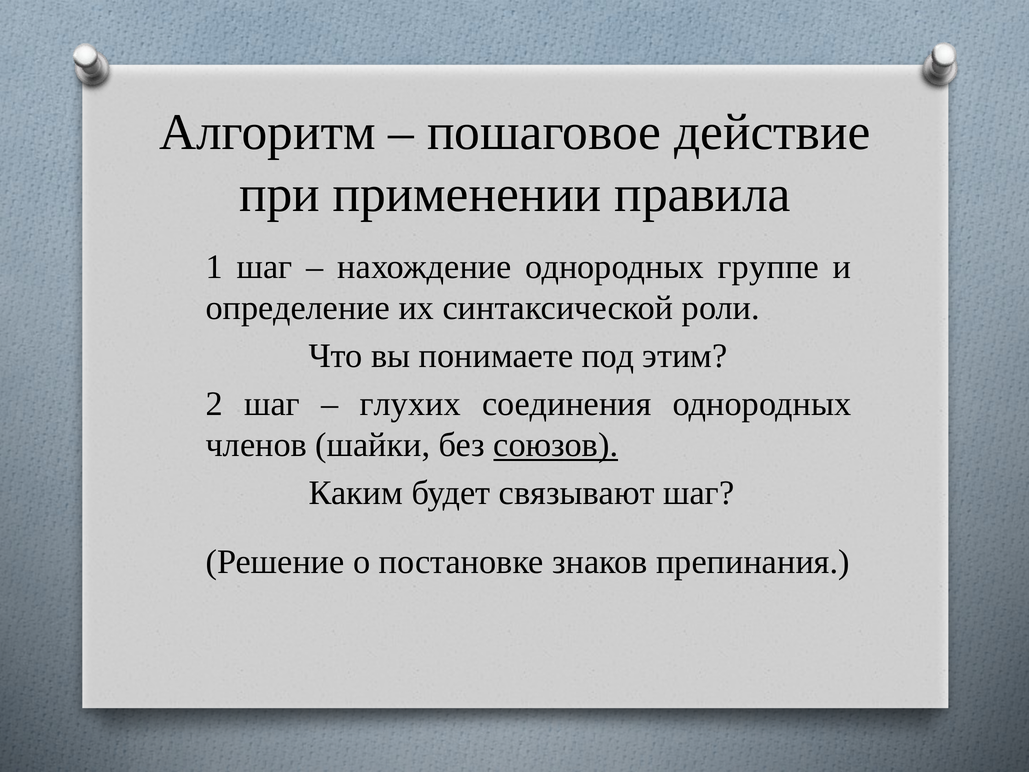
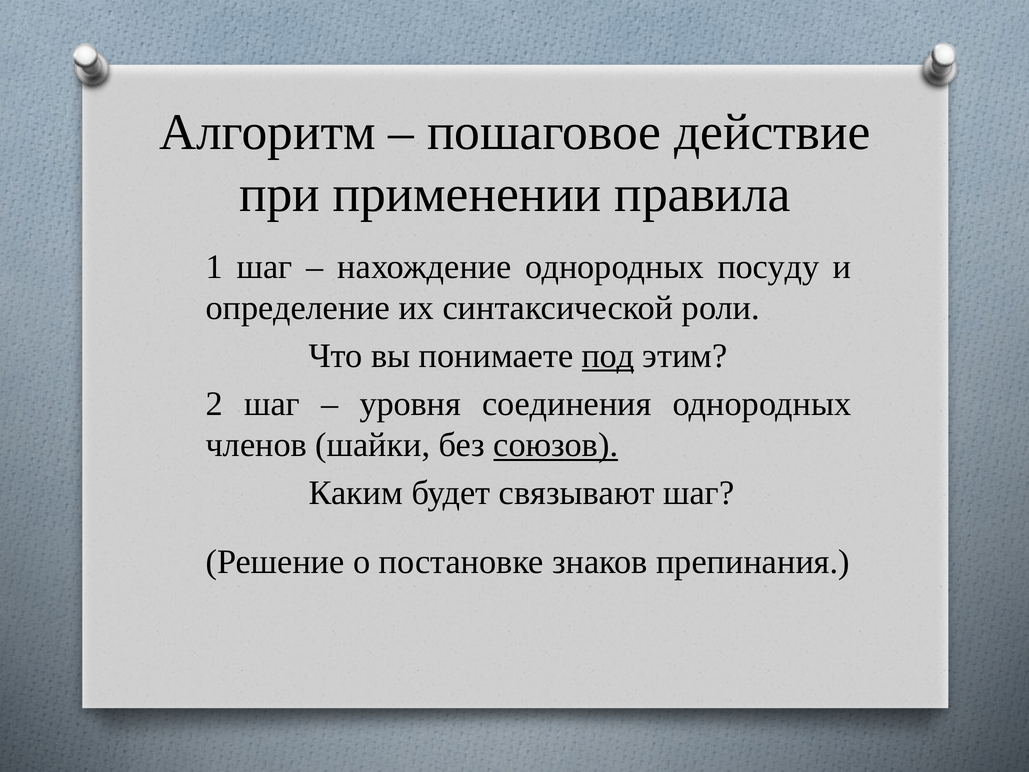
группе: группе -> посуду
под underline: none -> present
глухих: глухих -> уровня
